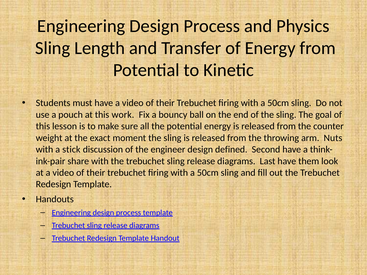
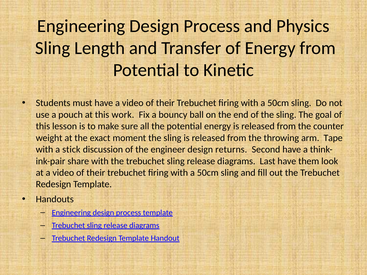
Nuts: Nuts -> Tape
defined: defined -> returns
